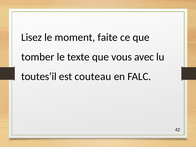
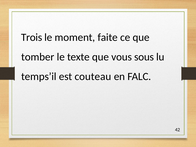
Lisez: Lisez -> Trois
avec: avec -> sous
toutes’il: toutes’il -> temps’il
